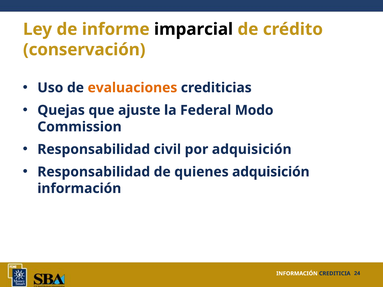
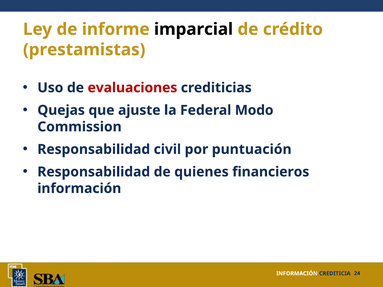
conservación: conservación -> prestamistas
evaluaciones colour: orange -> red
por adquisición: adquisición -> puntuación
quienes adquisición: adquisición -> financieros
